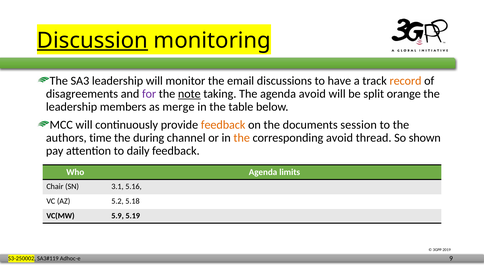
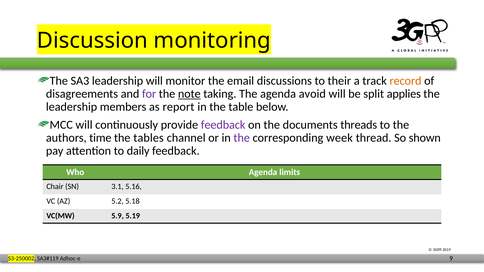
Discussion underline: present -> none
have: have -> their
orange: orange -> applies
merge: merge -> report
feedback at (223, 125) colour: orange -> purple
session: session -> threads
during: during -> tables
the at (242, 138) colour: orange -> purple
corresponding avoid: avoid -> week
